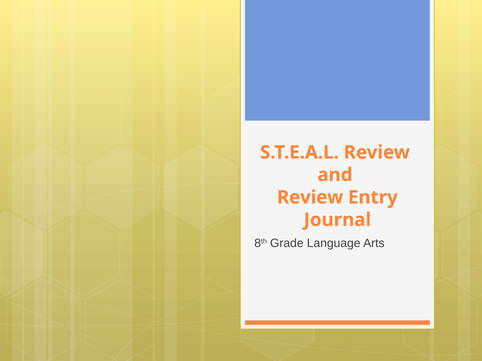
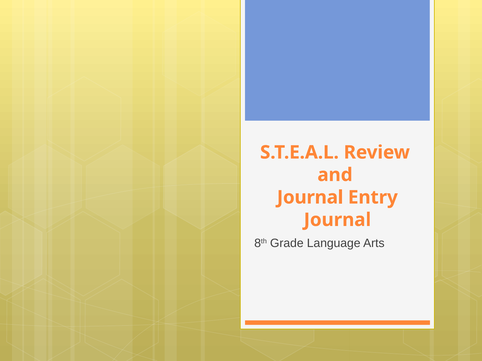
Review at (310, 198): Review -> Journal
